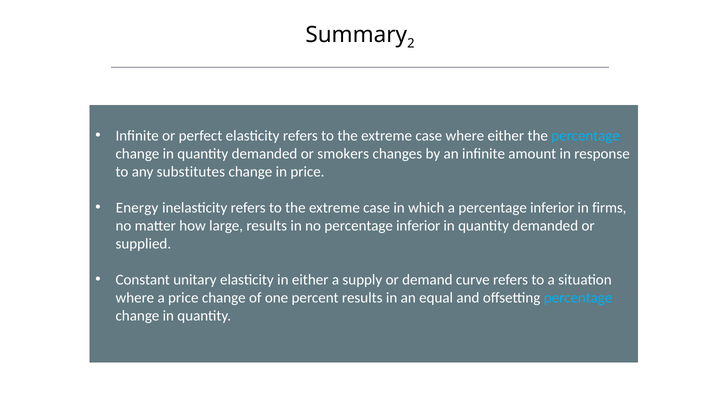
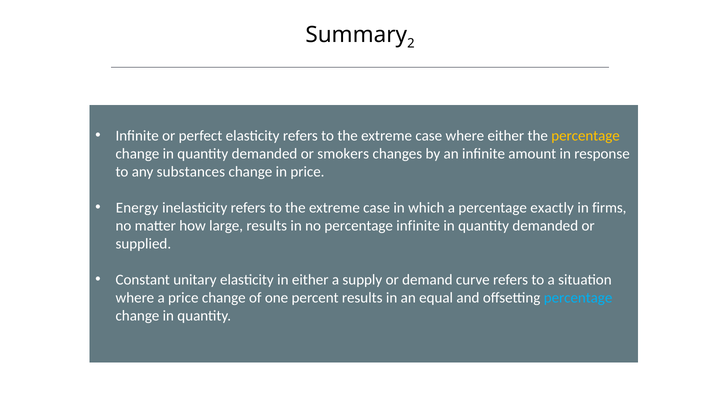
percentage at (586, 136) colour: light blue -> yellow
substitutes: substitutes -> substances
a percentage inferior: inferior -> exactly
no percentage inferior: inferior -> infinite
